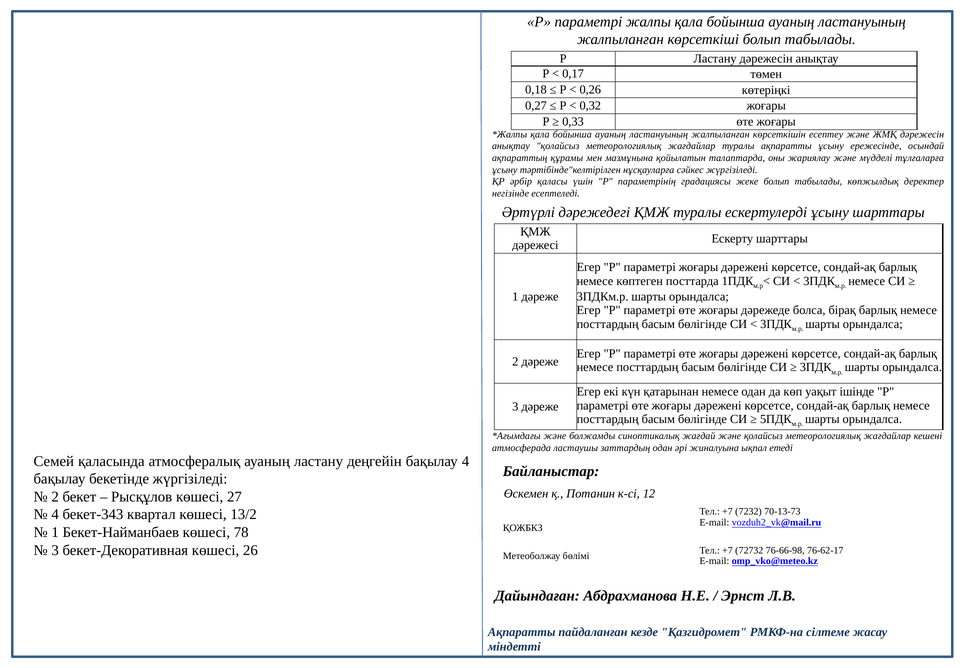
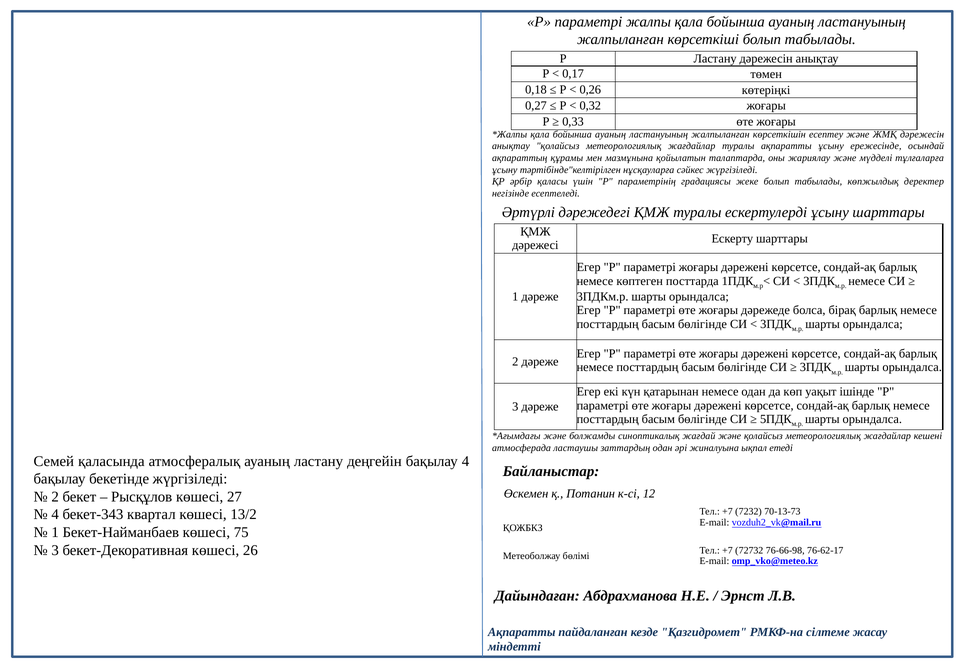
78: 78 -> 75
